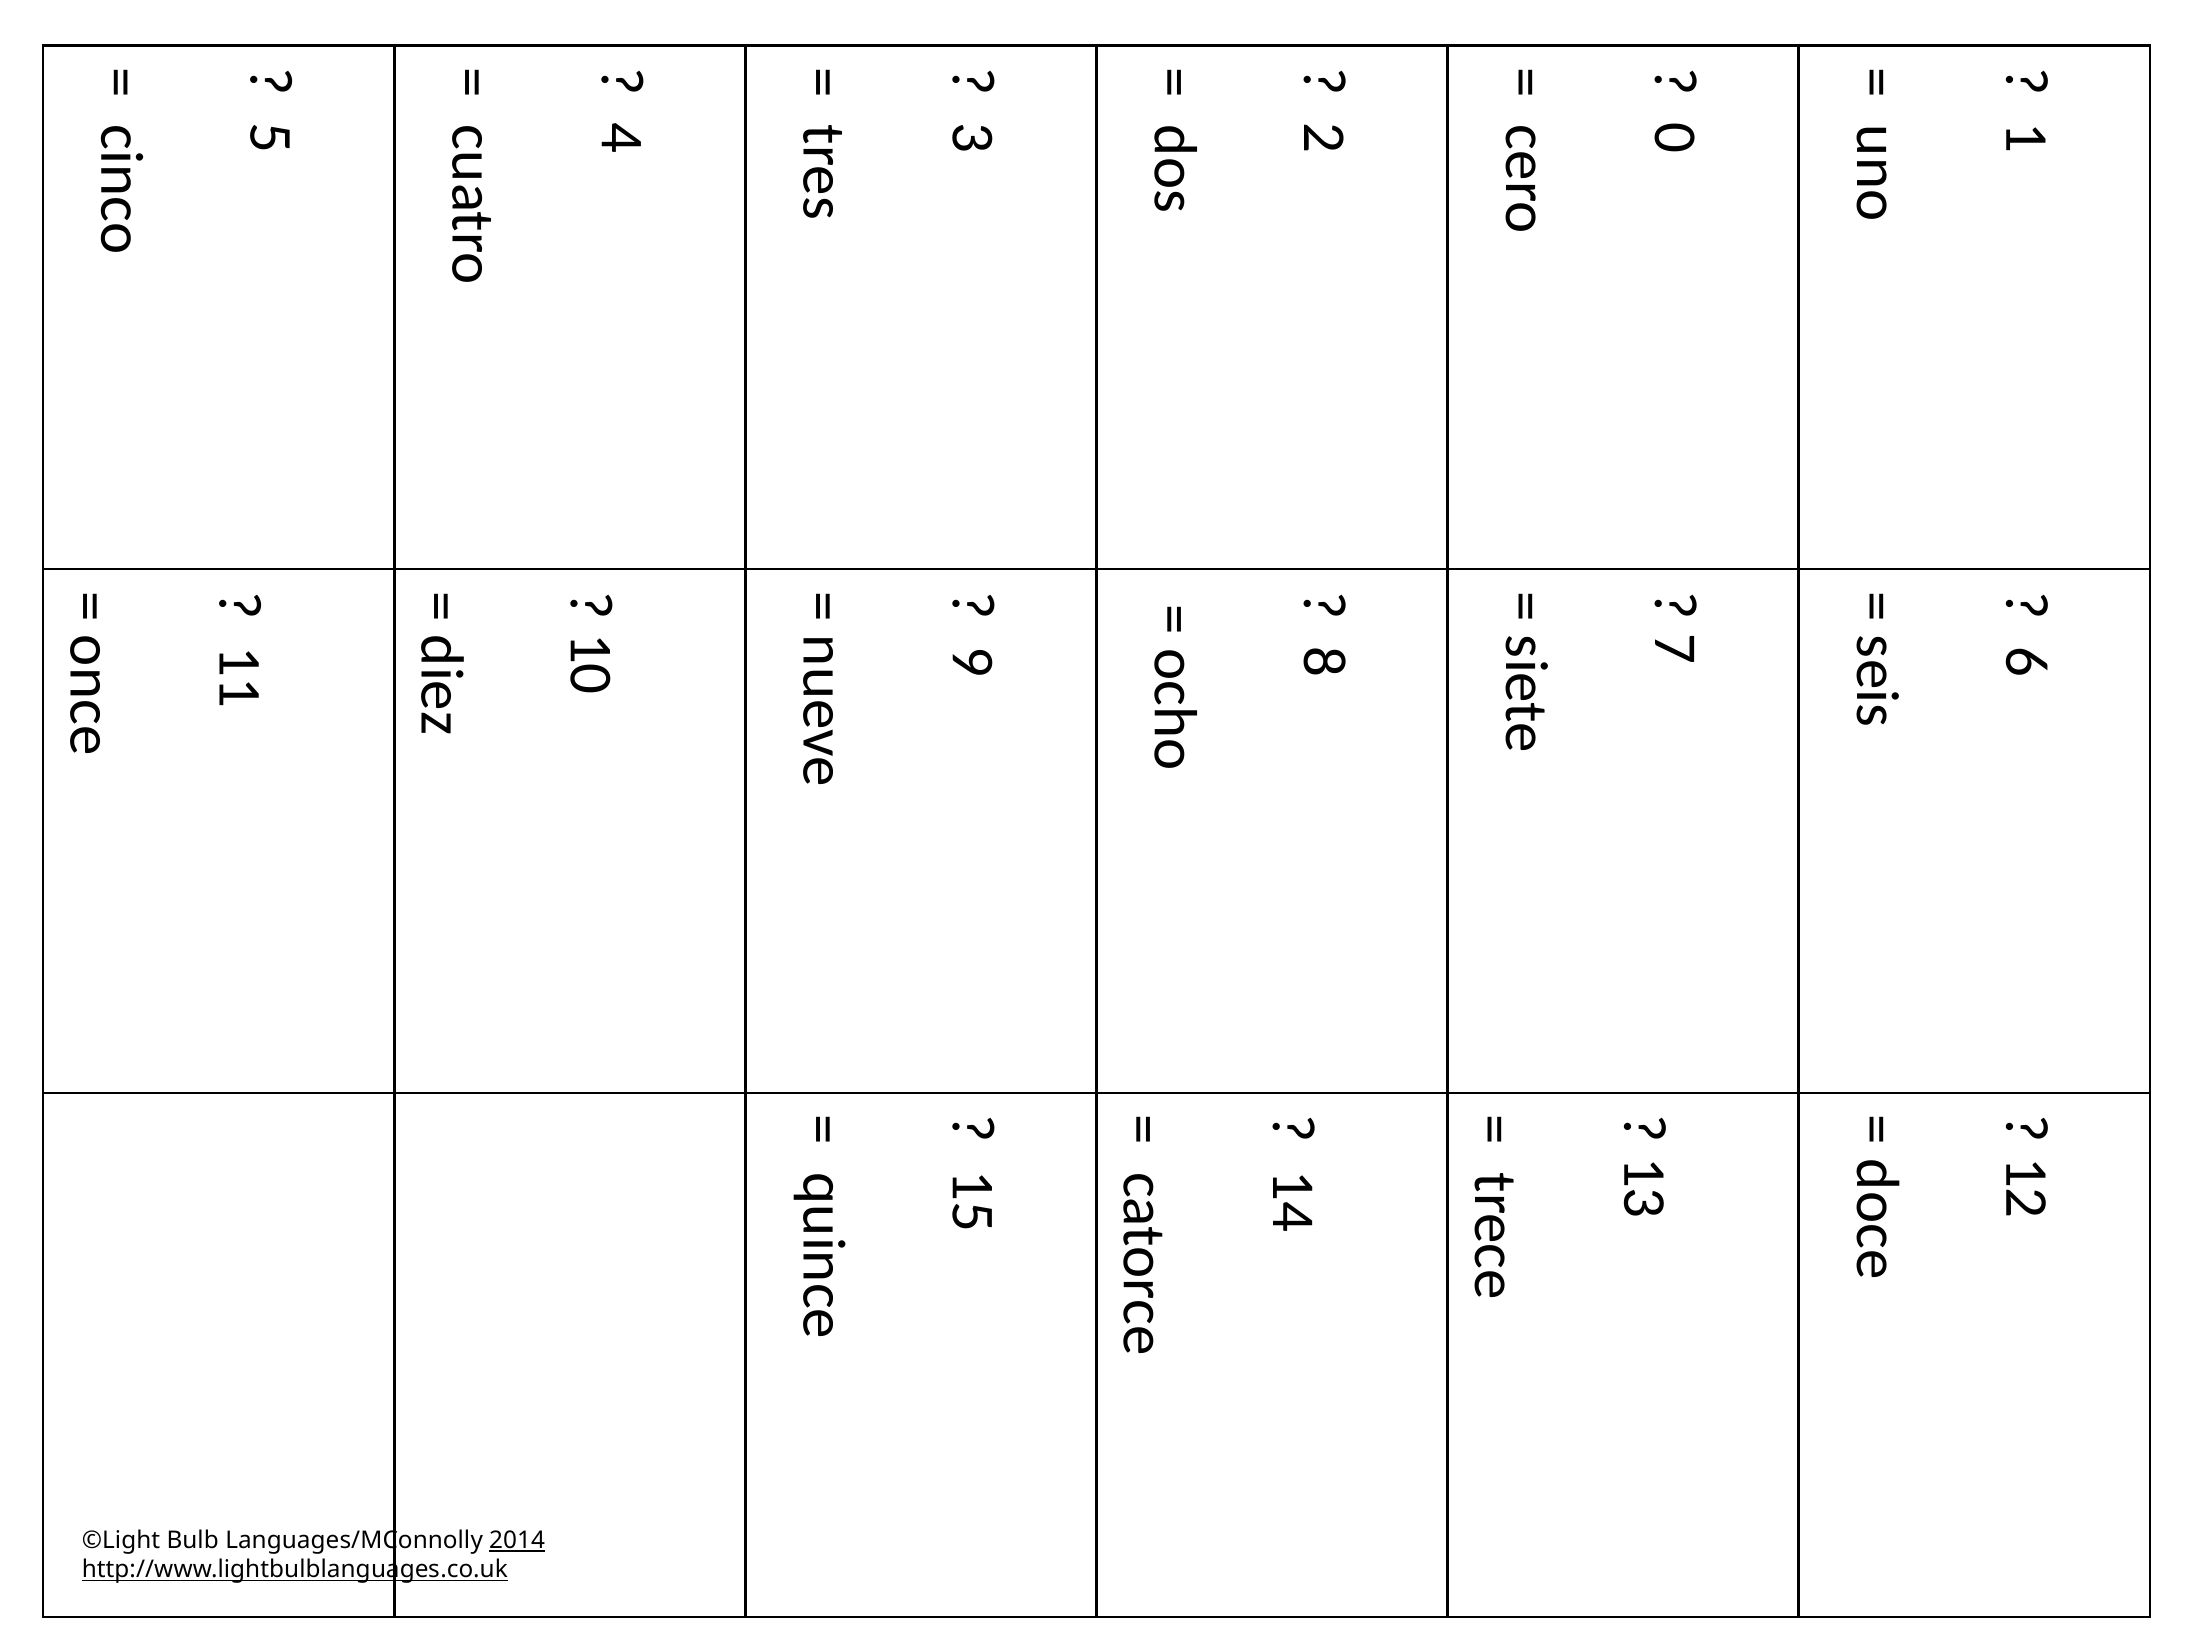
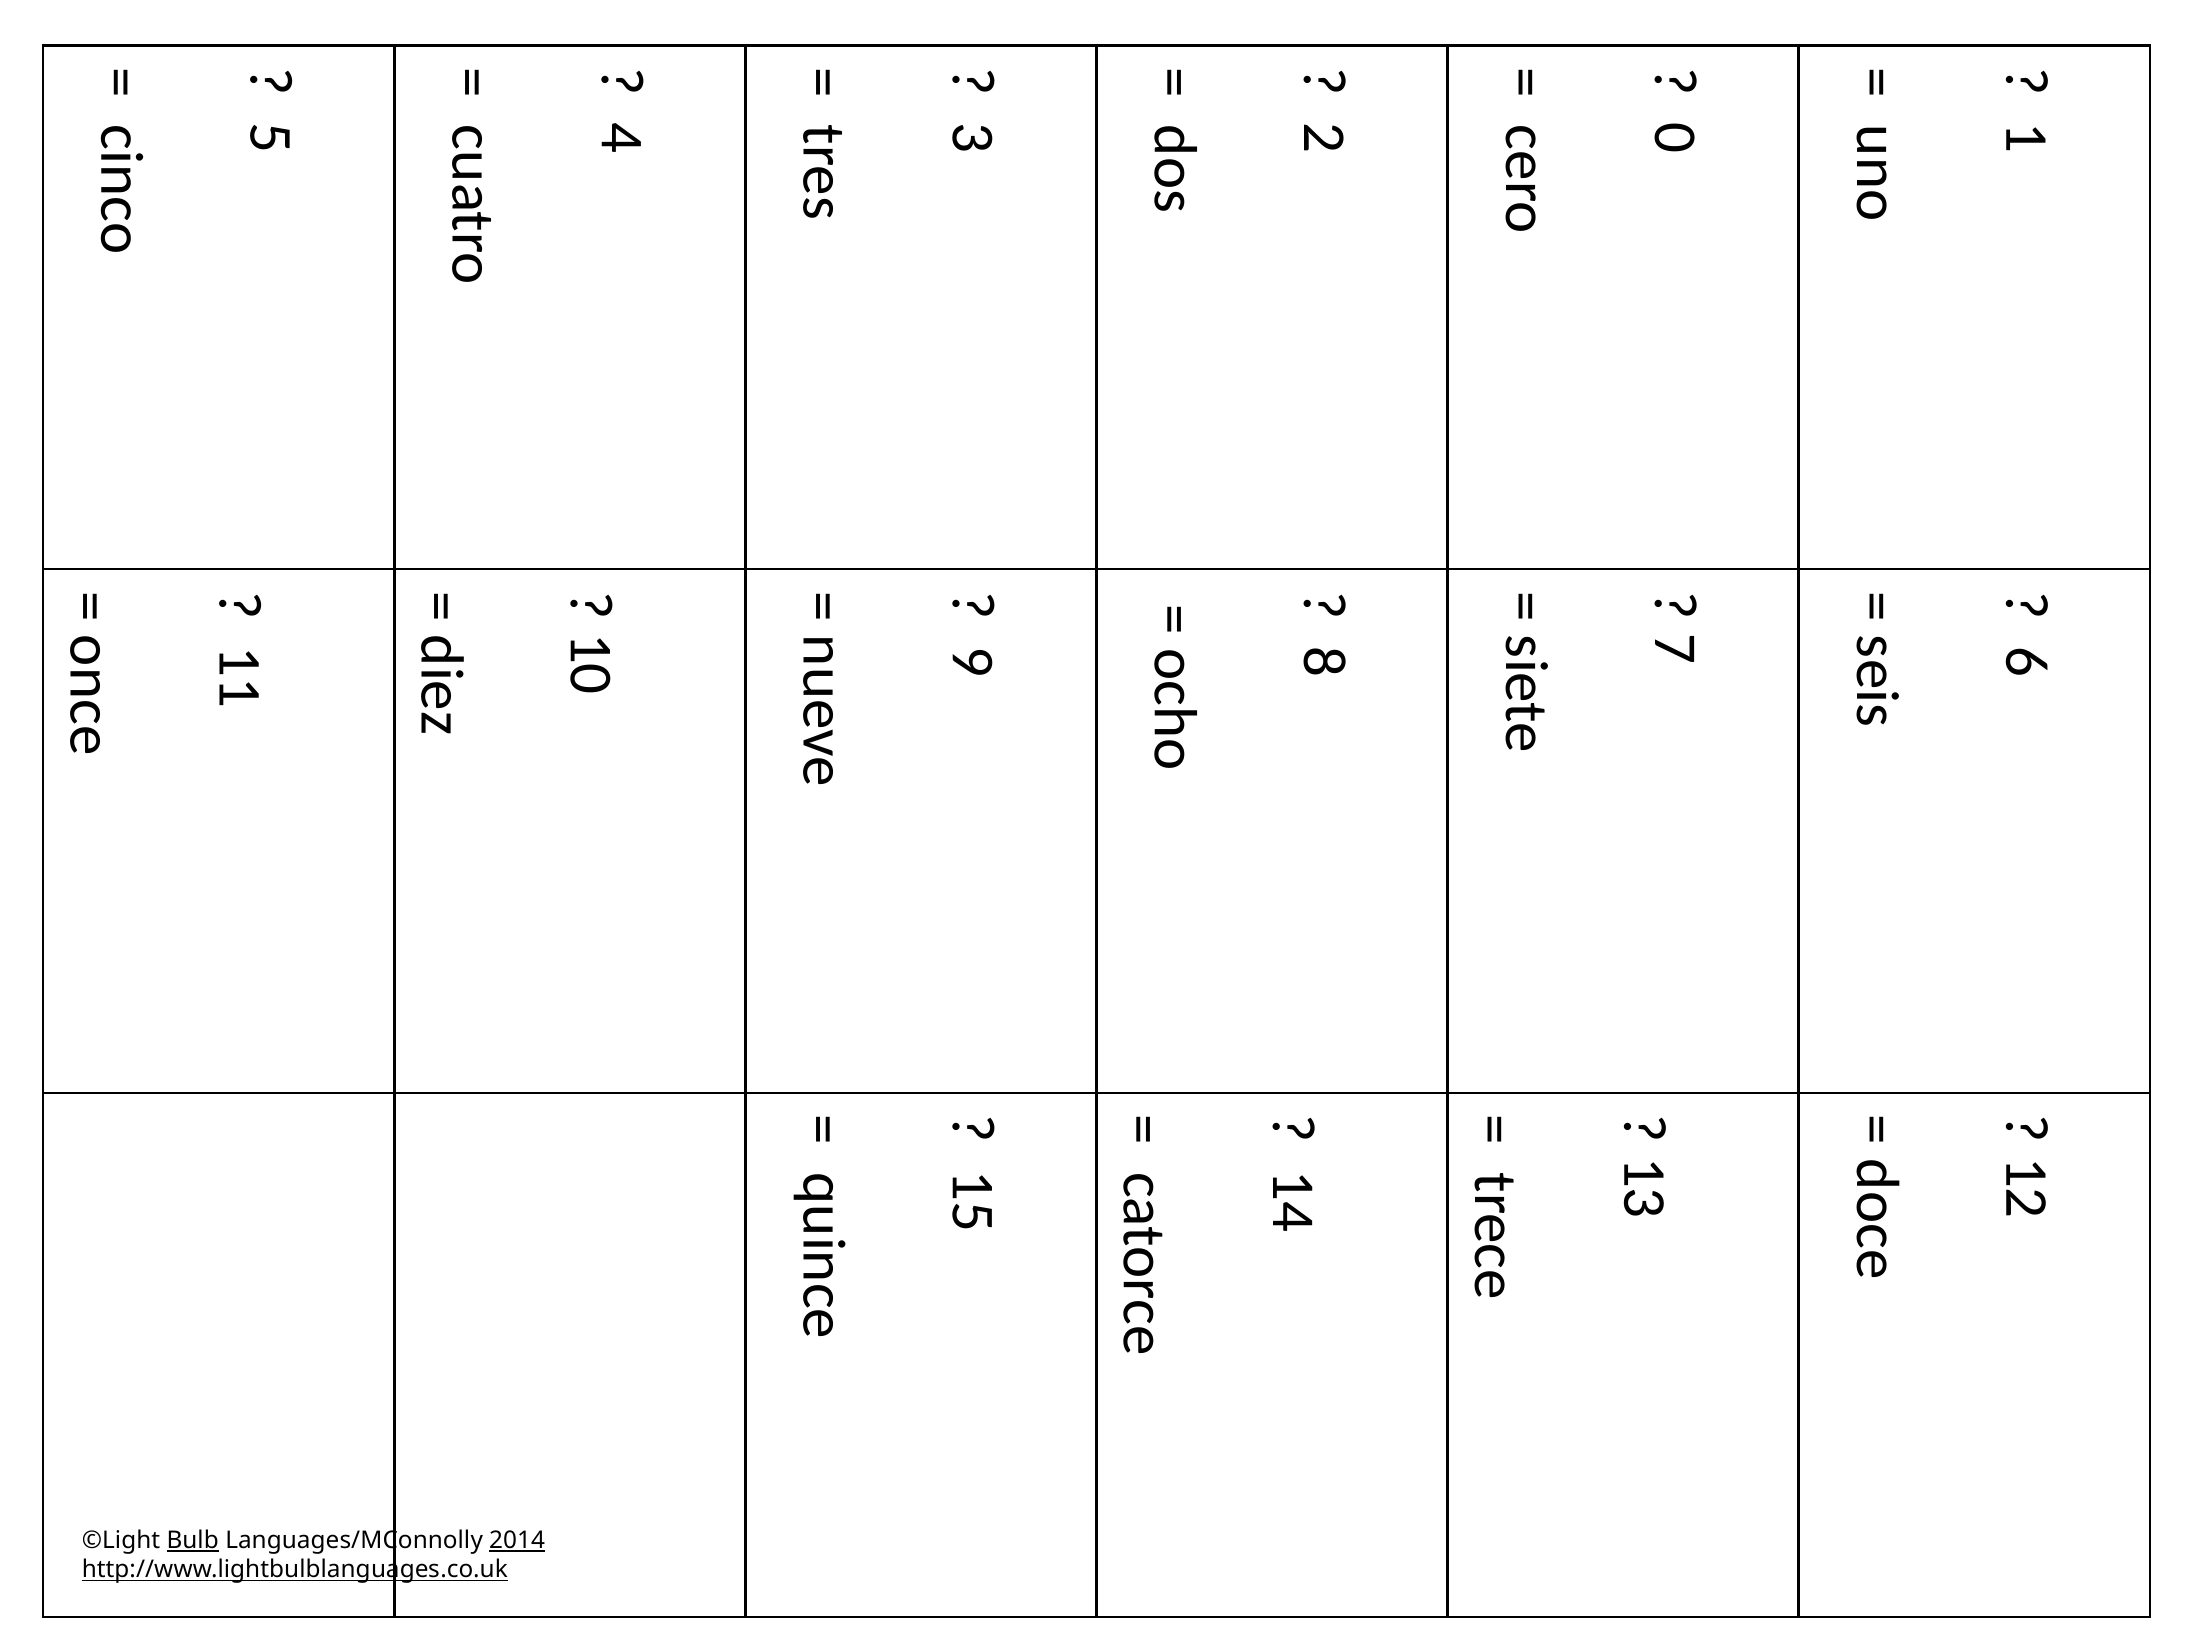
Bulb underline: none -> present
